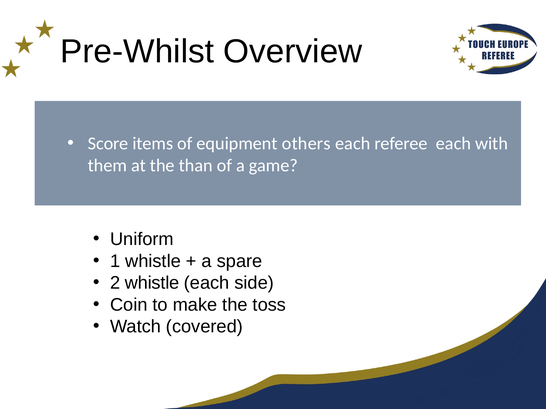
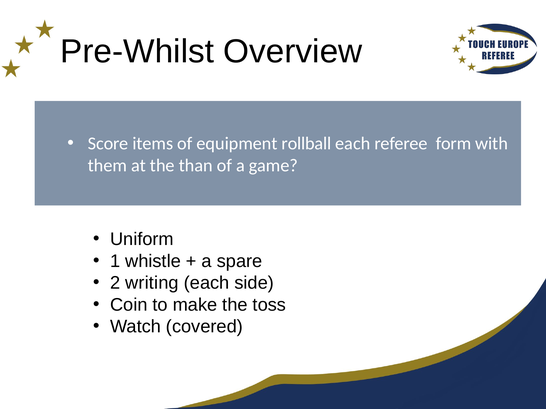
others: others -> rollball
referee each: each -> form
2 whistle: whistle -> writing
